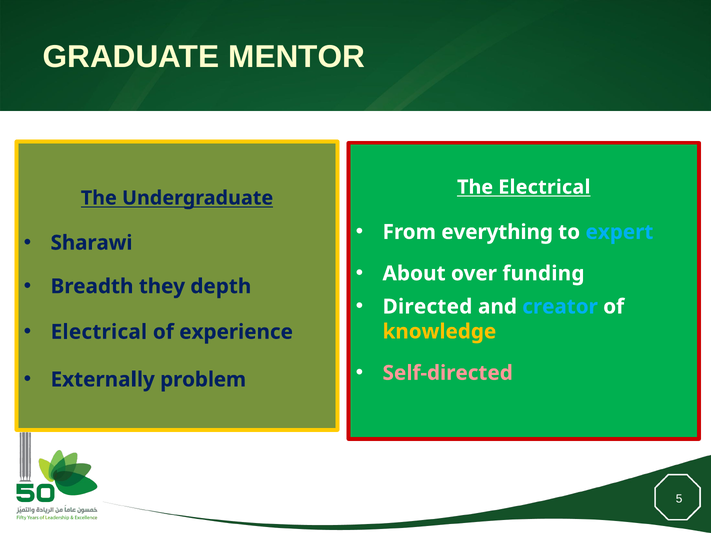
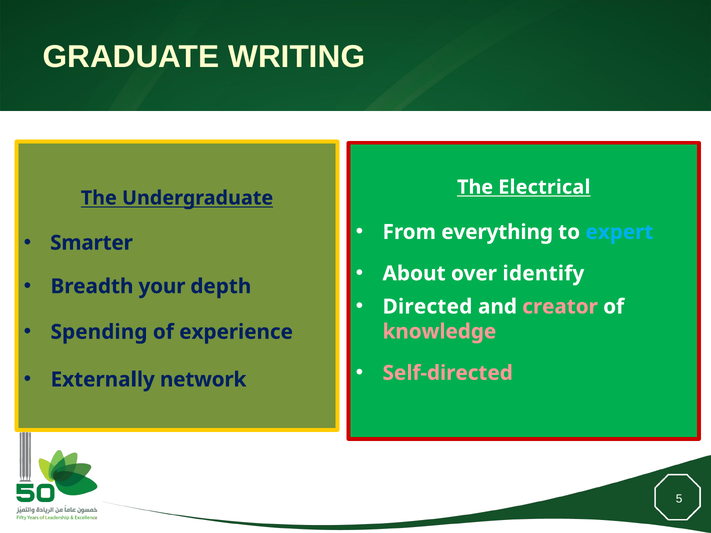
MENTOR: MENTOR -> WRITING
Sharawi: Sharawi -> Smarter
funding: funding -> identify
they: they -> your
creator colour: light blue -> pink
Electrical at (99, 332): Electrical -> Spending
knowledge colour: yellow -> pink
problem: problem -> network
